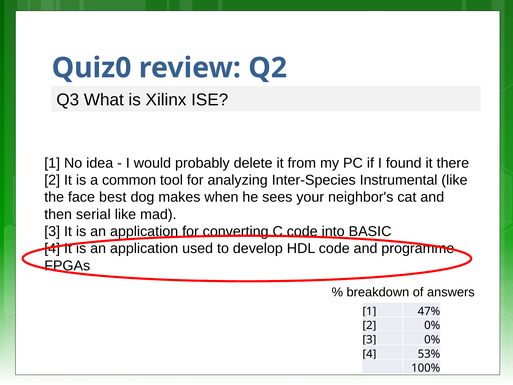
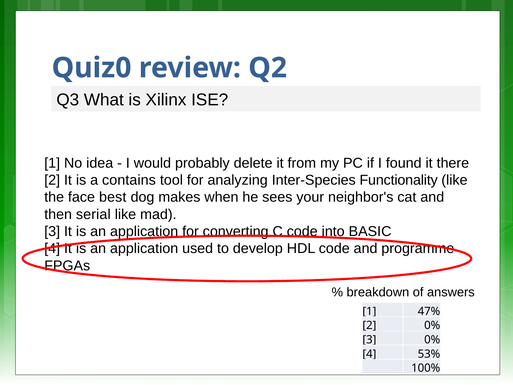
common: common -> contains
Instrumental: Instrumental -> Functionality
